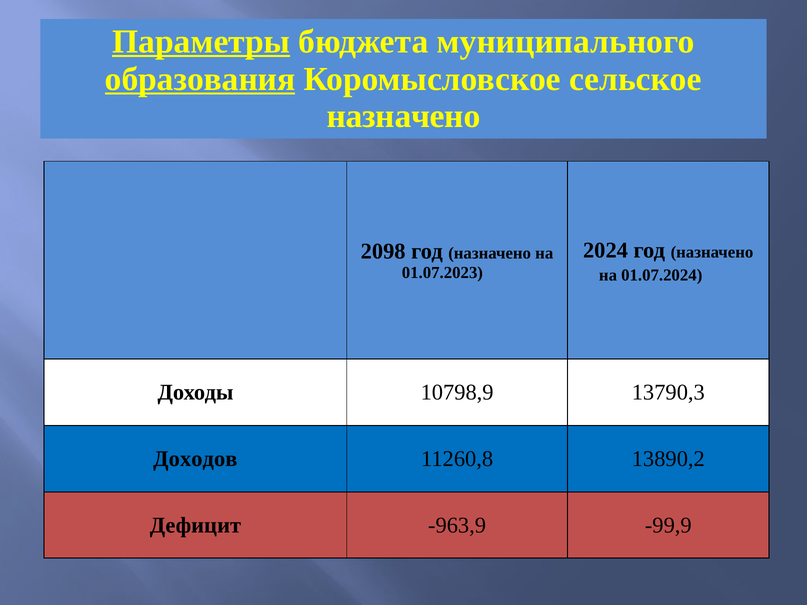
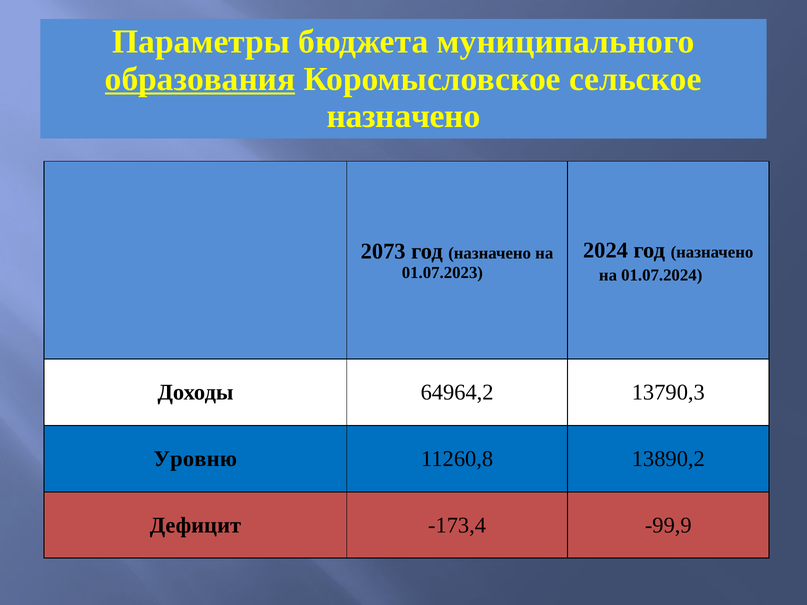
Параметры underline: present -> none
2098: 2098 -> 2073
10798,9: 10798,9 -> 64964,2
Доходов: Доходов -> Уровню
-963,9: -963,9 -> -173,4
